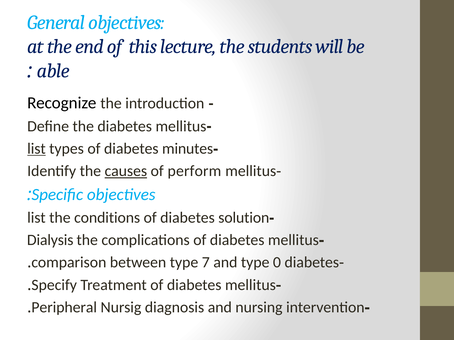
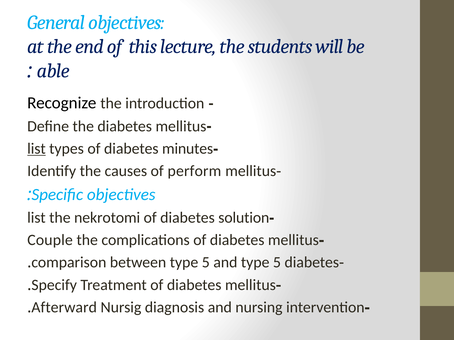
causes underline: present -> none
conditions: conditions -> nekrotomi
Dialysis: Dialysis -> Couple
between type 7: 7 -> 5
and type 0: 0 -> 5
Peripheral: Peripheral -> Afterward
